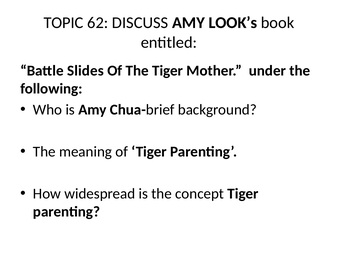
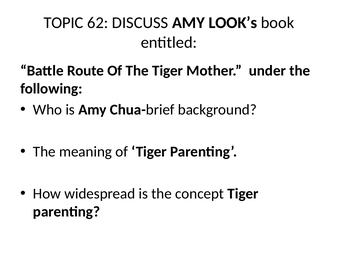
Slides: Slides -> Route
